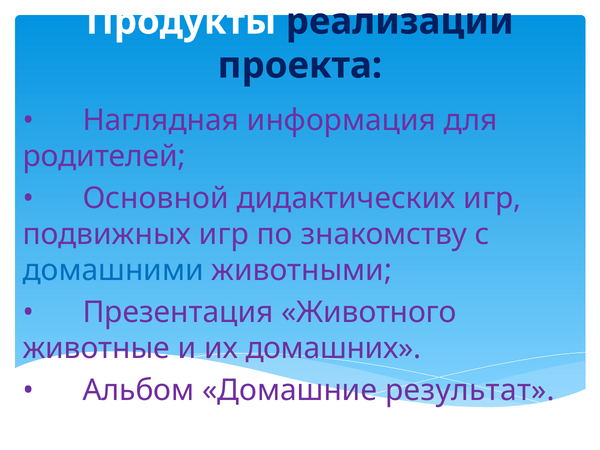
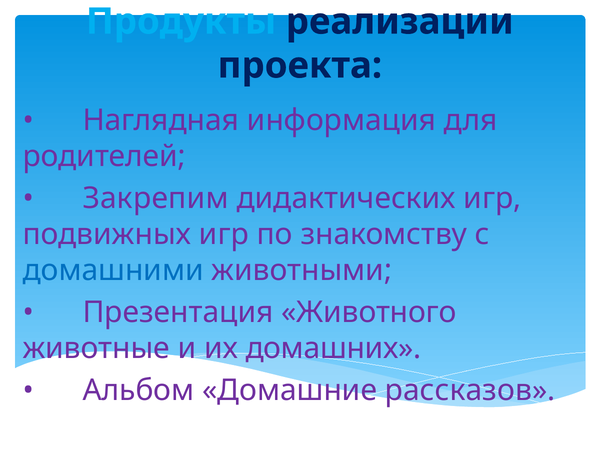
Продукты colour: white -> light blue
Основной: Основной -> Закрепим
результат: результат -> рассказов
